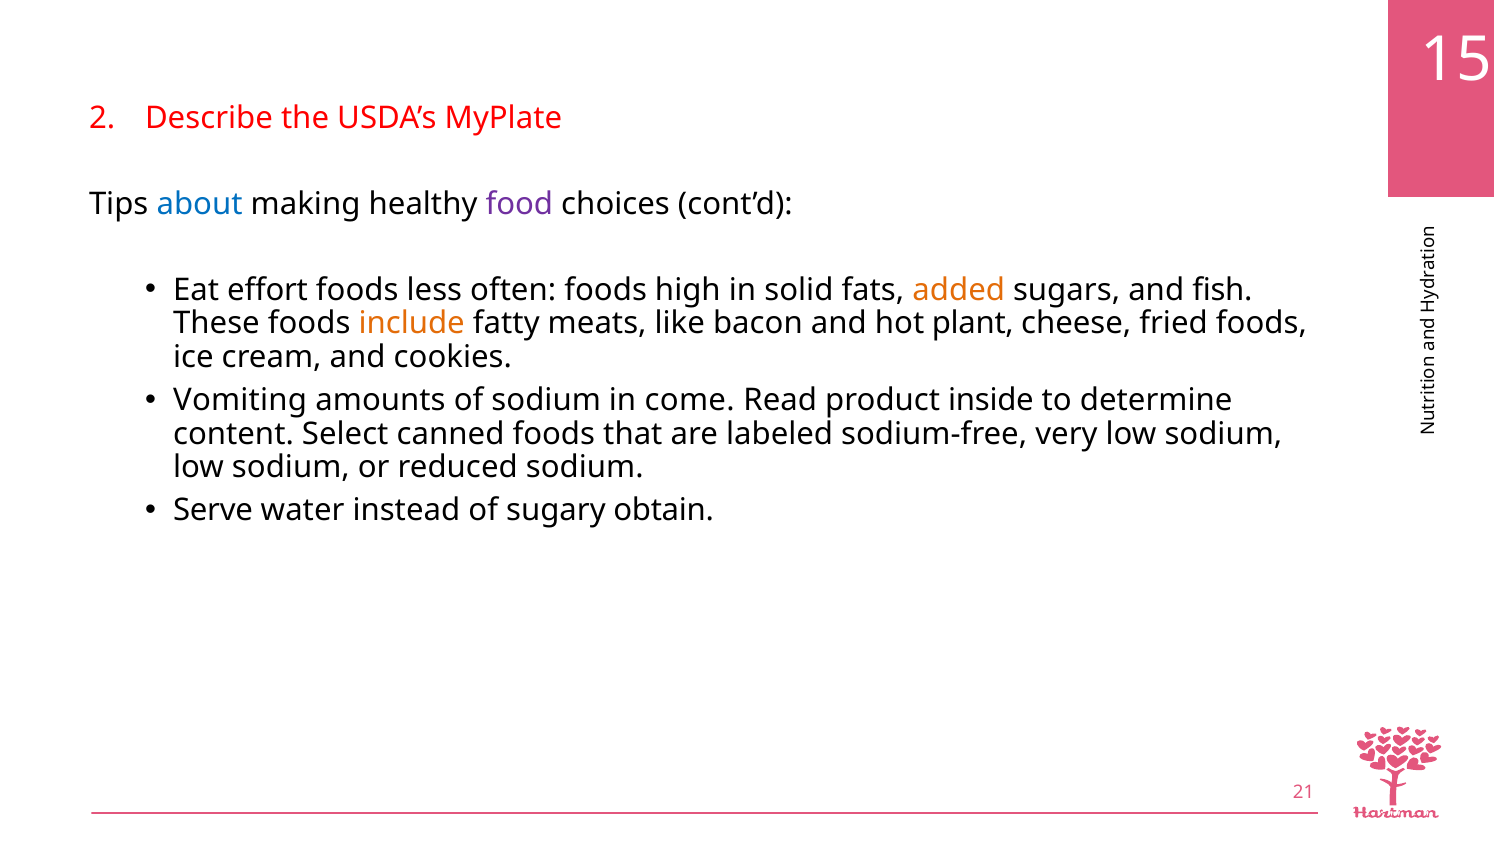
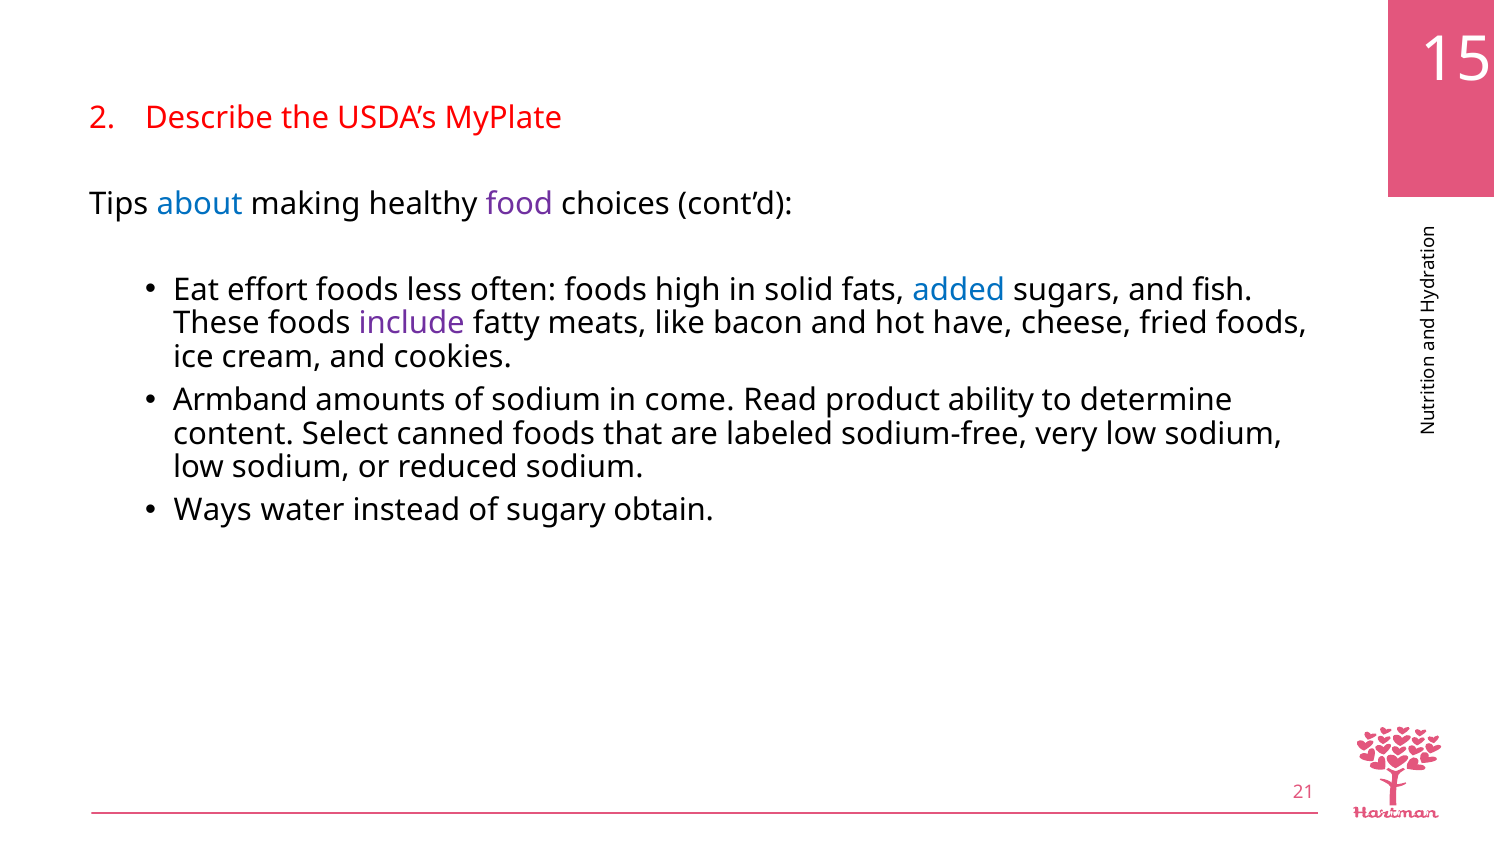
added colour: orange -> blue
include colour: orange -> purple
plant: plant -> have
Vomiting: Vomiting -> Armband
inside: inside -> ability
Serve: Serve -> Ways
